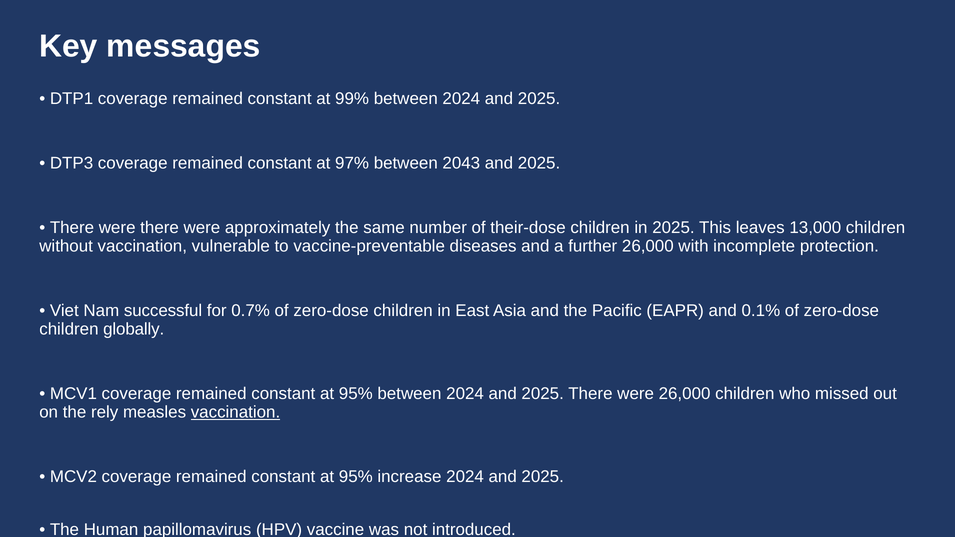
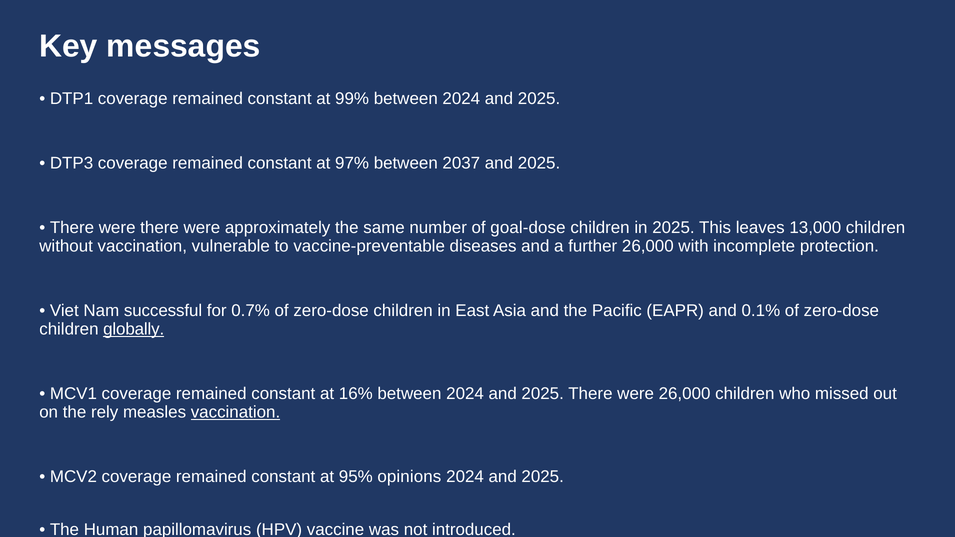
2043: 2043 -> 2037
their-dose: their-dose -> goal-dose
globally underline: none -> present
95% at (356, 394): 95% -> 16%
increase: increase -> opinions
